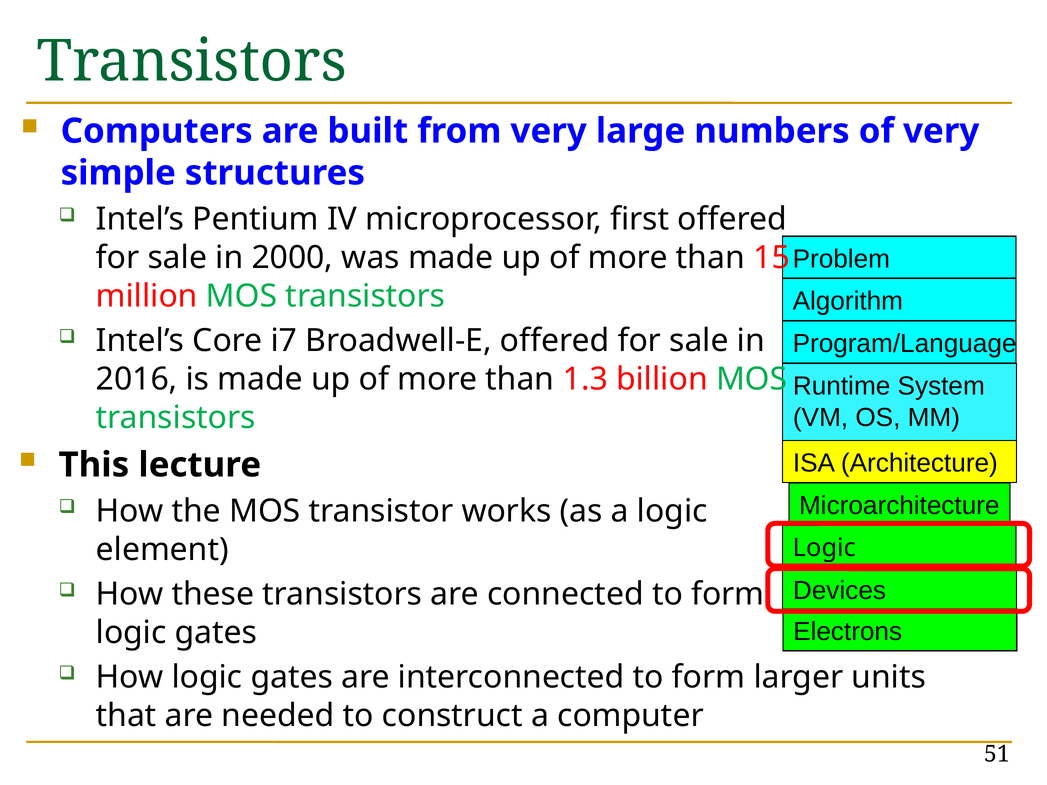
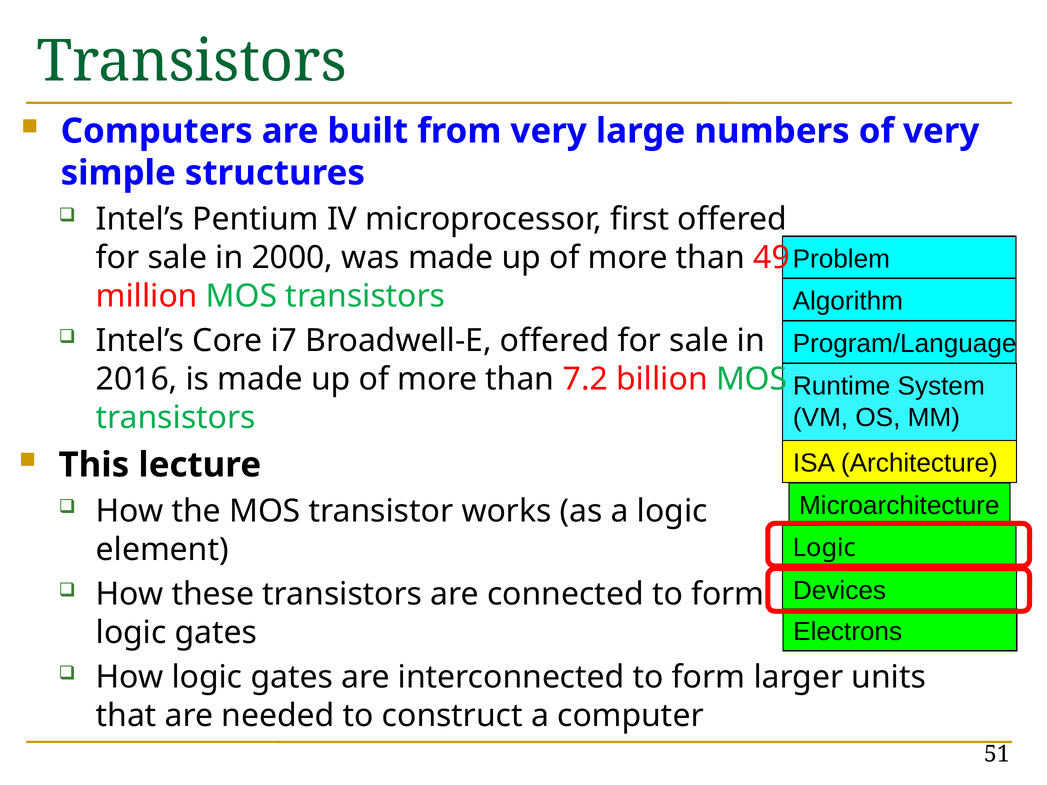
15: 15 -> 49
1.3: 1.3 -> 7.2
